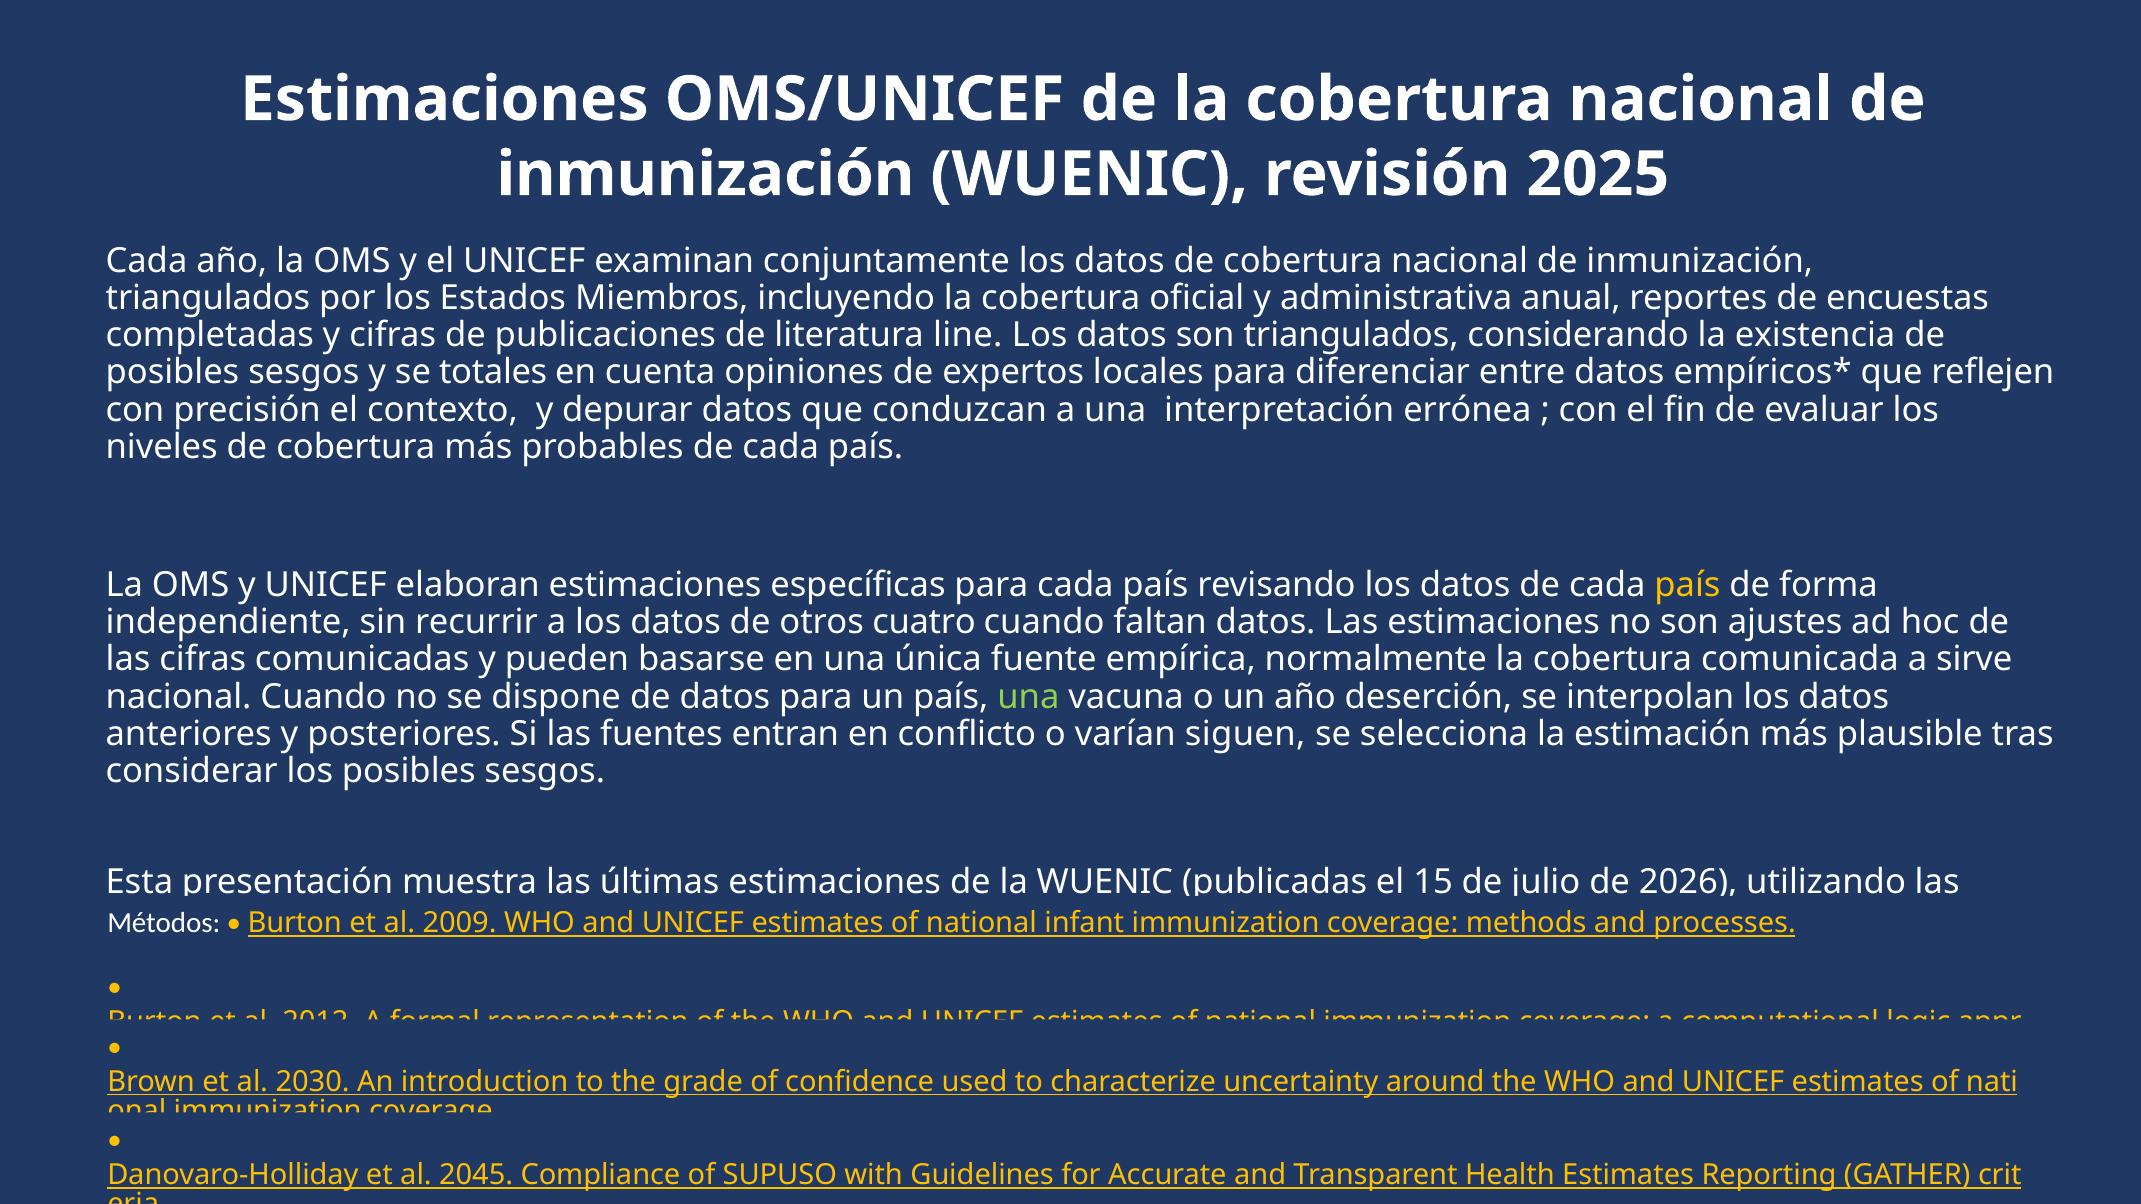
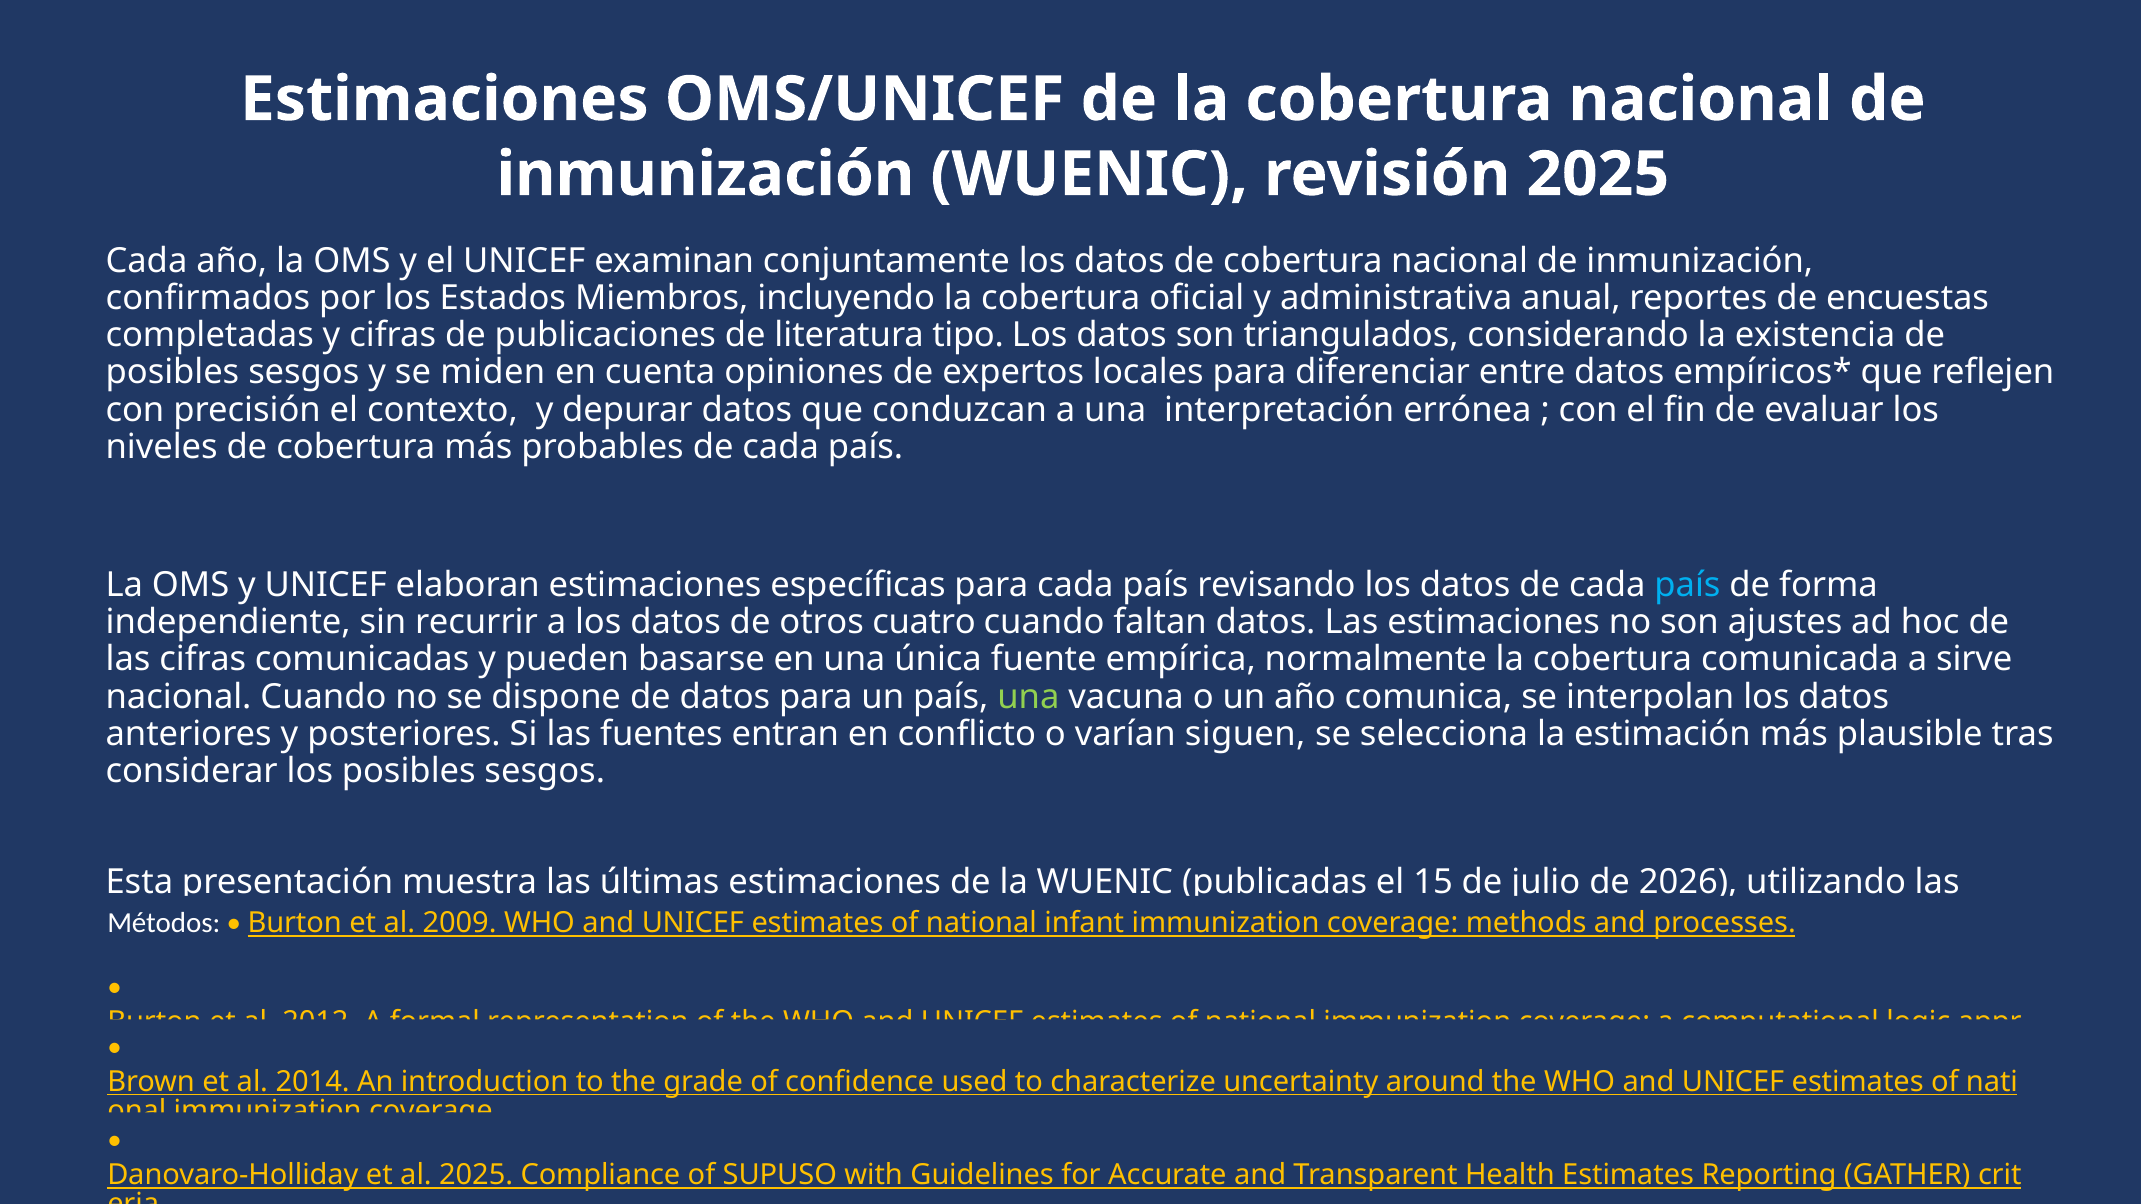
triangulados at (208, 298): triangulados -> confirmados
line: line -> tipo
totales: totales -> miden
país at (1687, 585) colour: yellow -> light blue
deserción: deserción -> comunica
2030: 2030 -> 2014
al 2045: 2045 -> 2025
